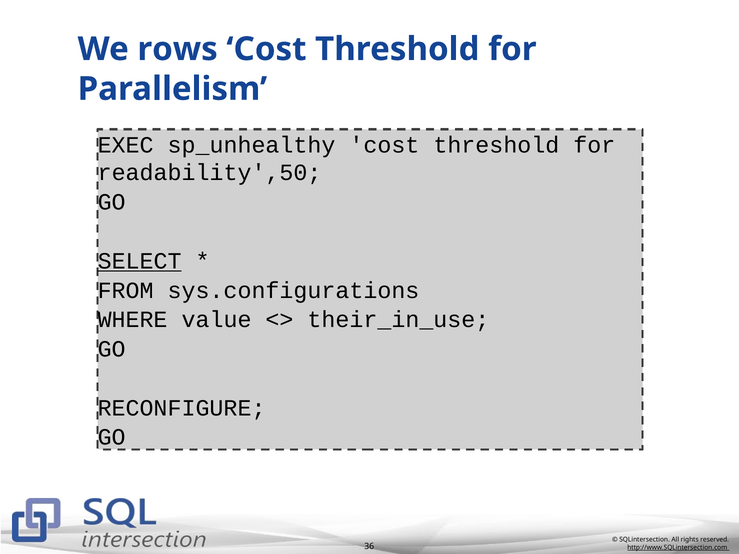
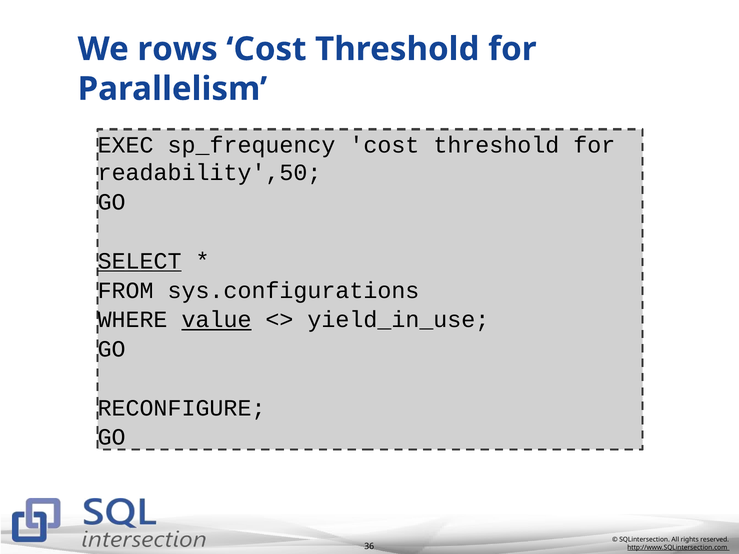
sp_unhealthy: sp_unhealthy -> sp_frequency
value underline: none -> present
their_in_use: their_in_use -> yield_in_use
